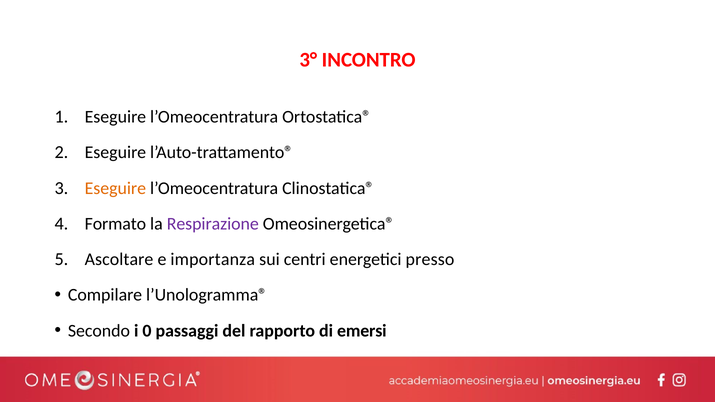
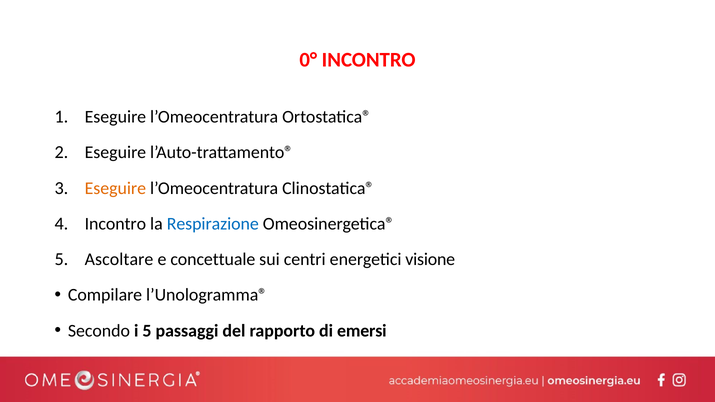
3°: 3° -> 0°
Formato at (115, 224): Formato -> Incontro
Respirazione colour: purple -> blue
importanza: importanza -> concettuale
presso: presso -> visione
i 0: 0 -> 5
